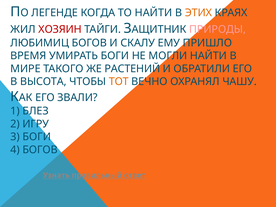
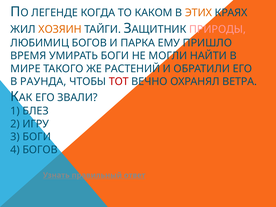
ТО НАЙТИ: НАЙТИ -> КАКОМ
ХОЗЯИН colour: red -> orange
СКАЛУ: СКАЛУ -> ПАРКА
ВЫСОТА: ВЫСОТА -> РАУНДА
ТОТ colour: orange -> red
ЧАШУ: ЧАШУ -> ВЕТРА
